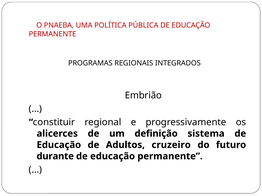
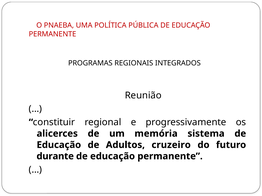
Embrião: Embrião -> Reunião
definição: definição -> memória
